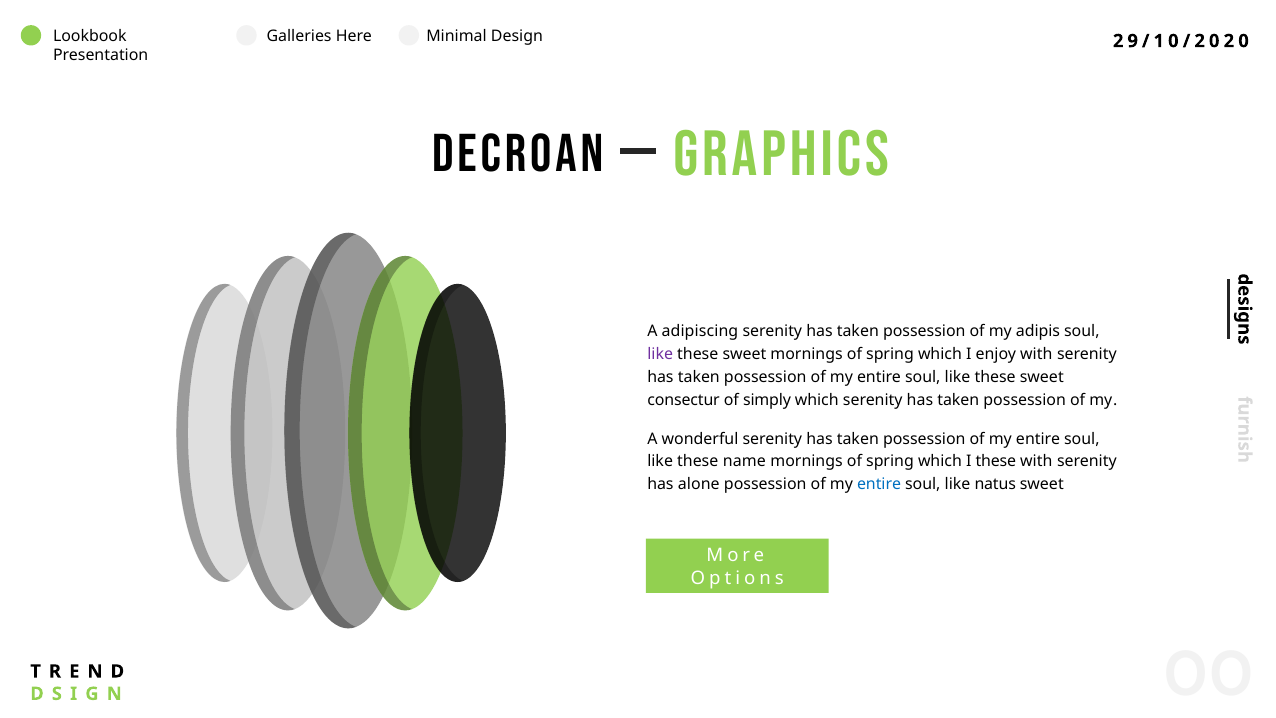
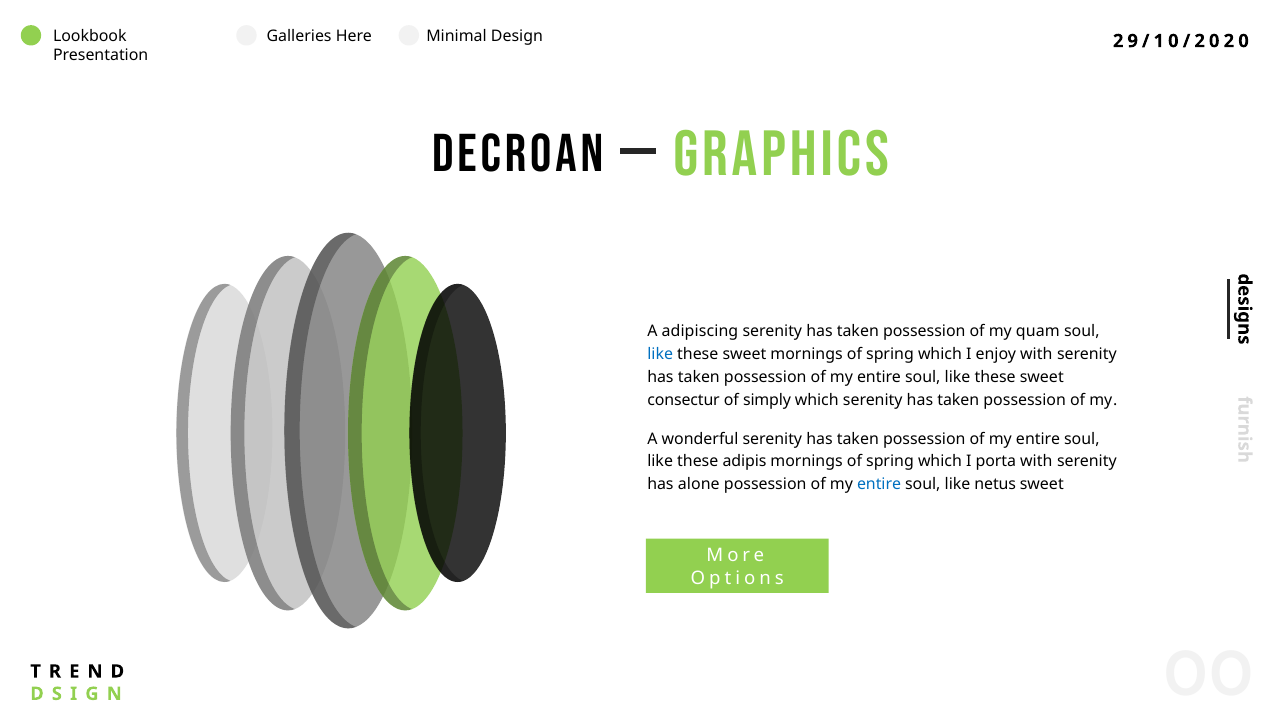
adipis: adipis -> quam
like at (660, 354) colour: purple -> blue
name: name -> adipis
I these: these -> porta
natus: natus -> netus
